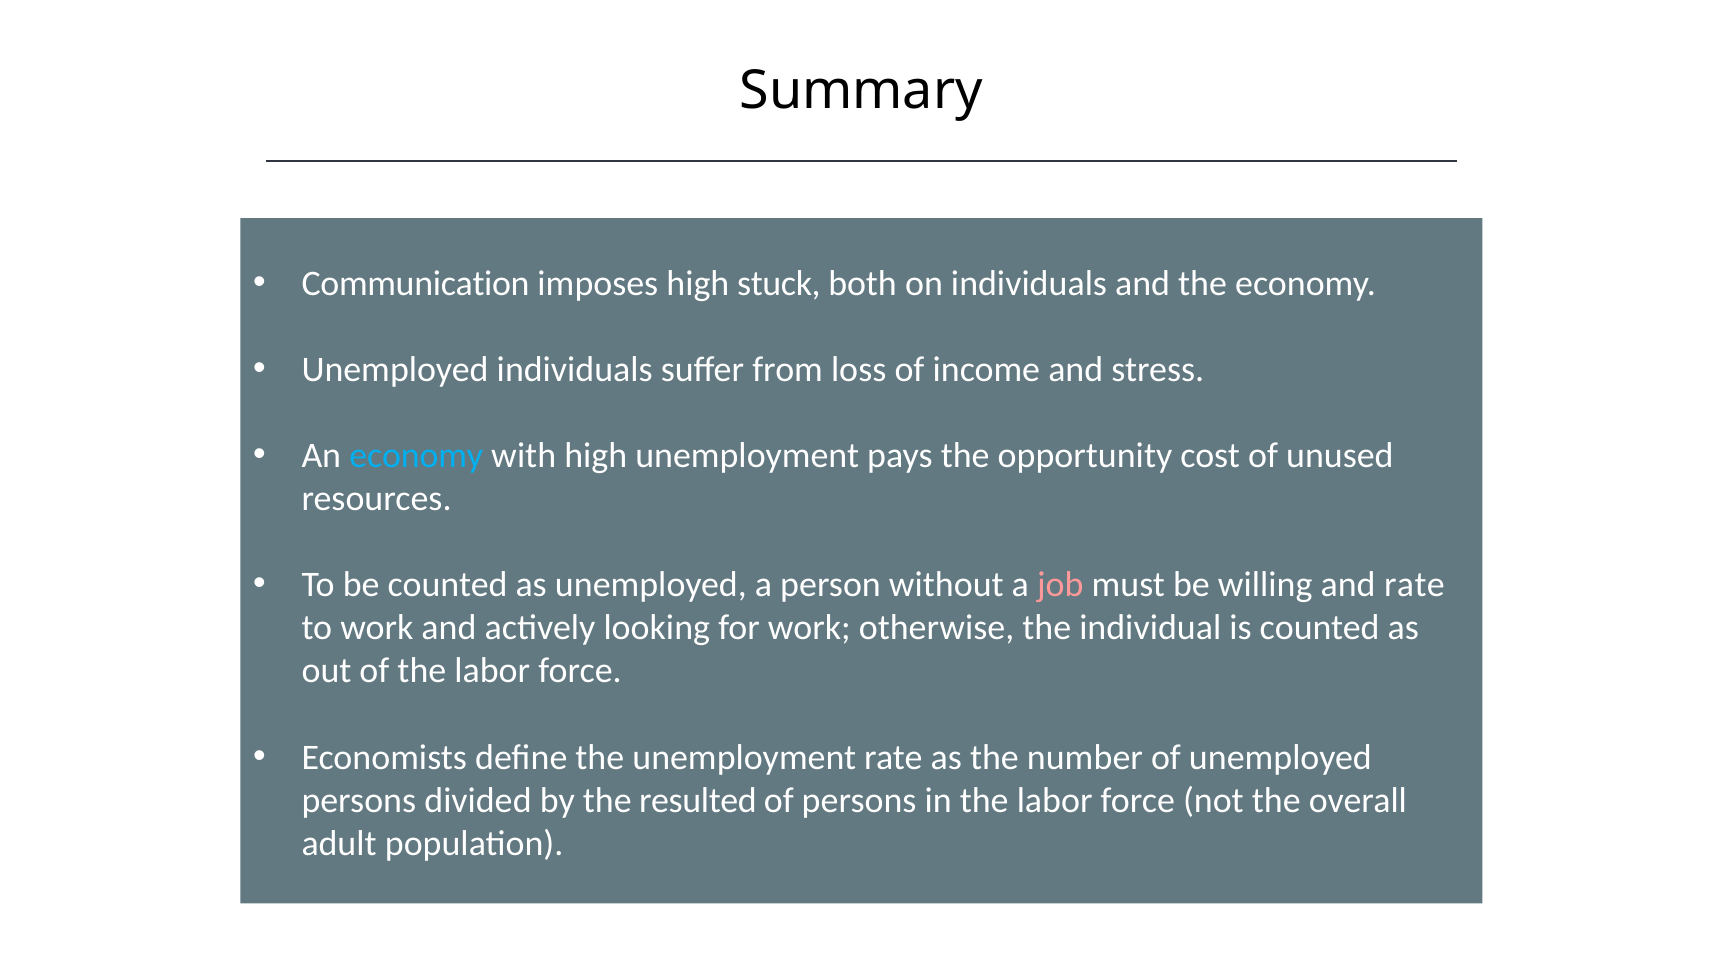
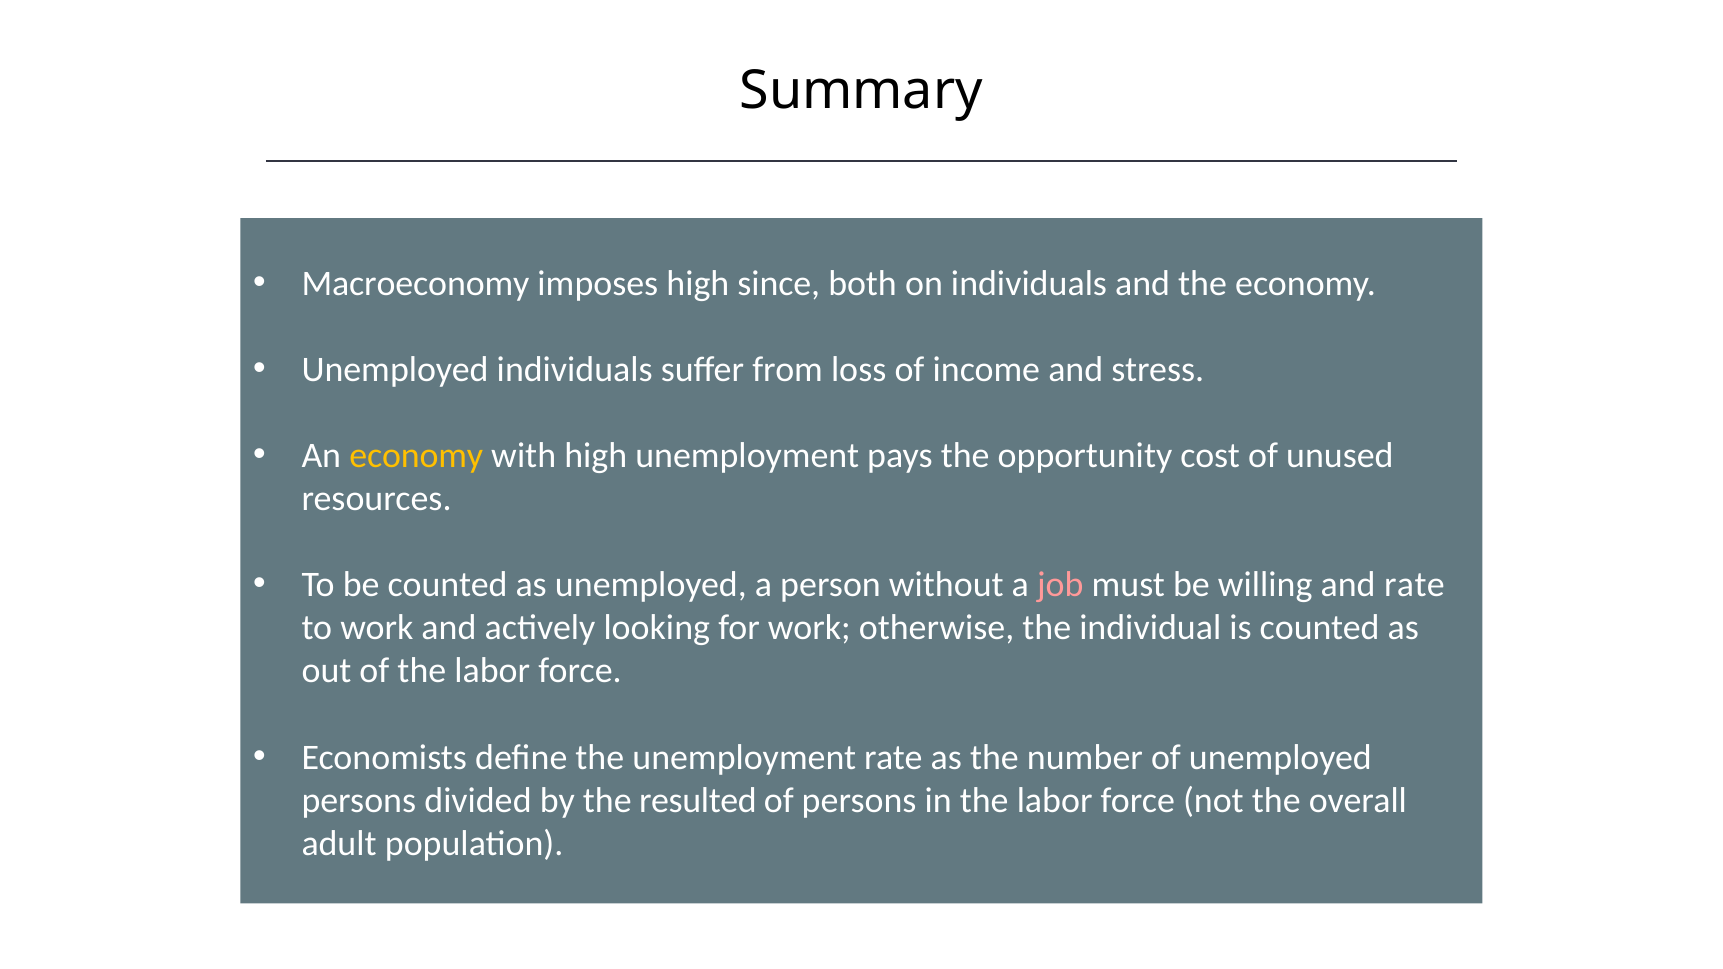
Communication: Communication -> Macroeconomy
stuck: stuck -> since
economy at (416, 456) colour: light blue -> yellow
